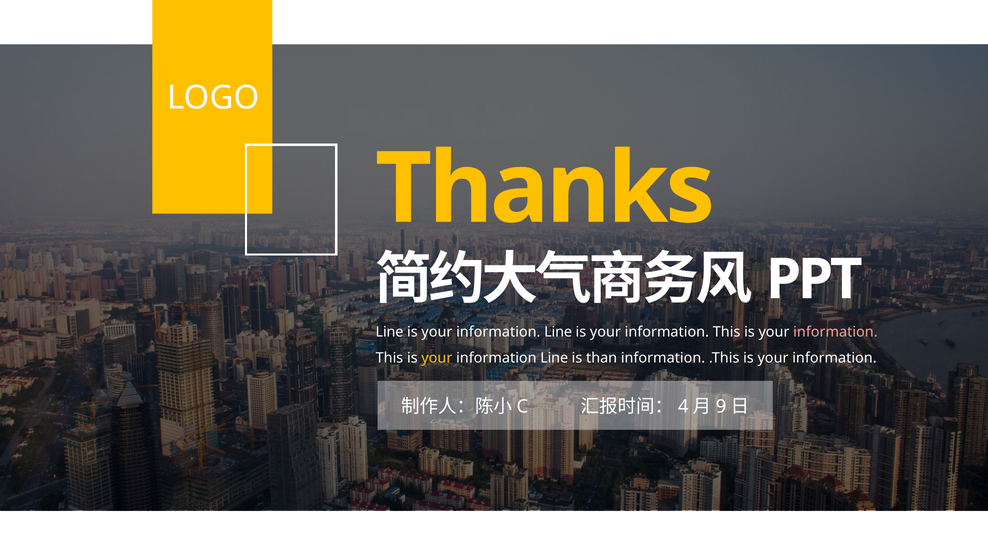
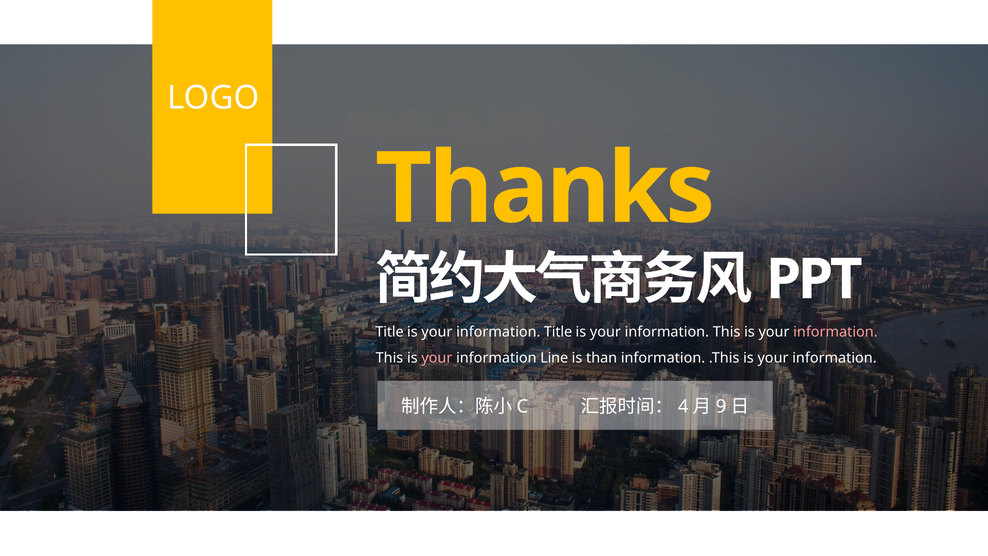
Line at (390, 332): Line -> Title
Line at (558, 332): Line -> Title
your at (437, 358) colour: yellow -> pink
